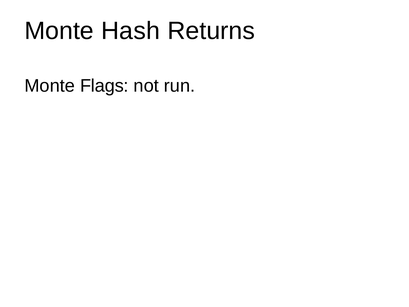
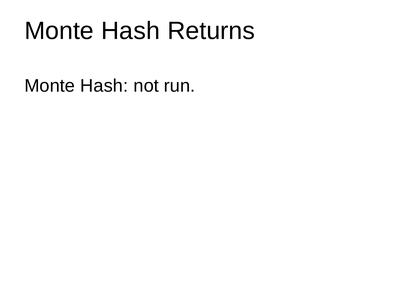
Flags at (104, 86): Flags -> Hash
